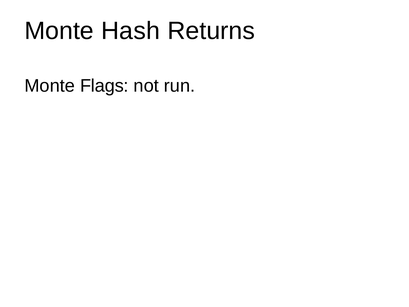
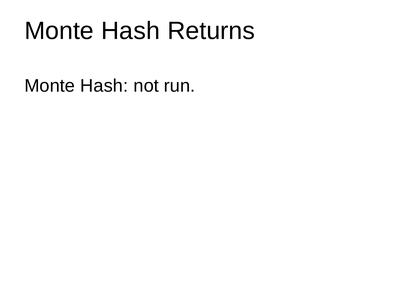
Flags at (104, 86): Flags -> Hash
